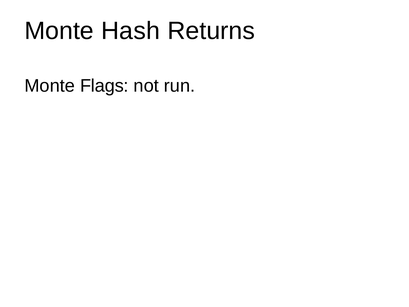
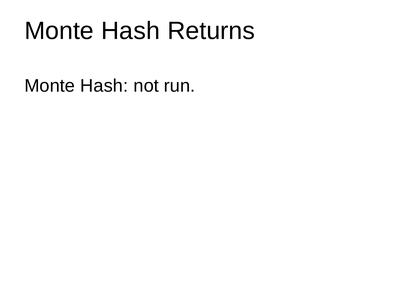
Flags at (104, 86): Flags -> Hash
